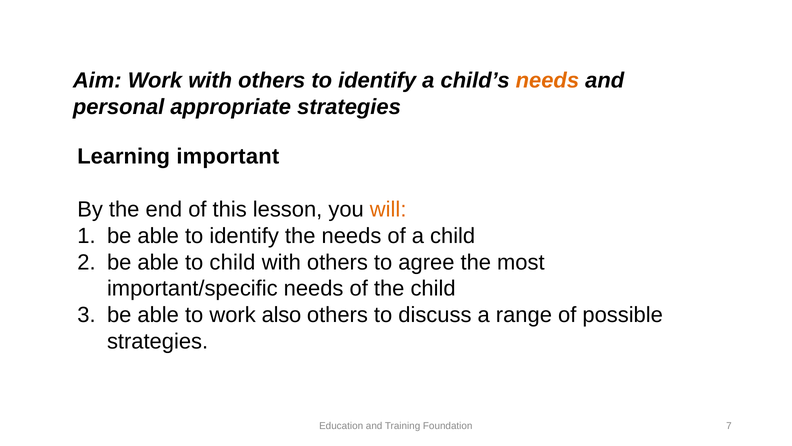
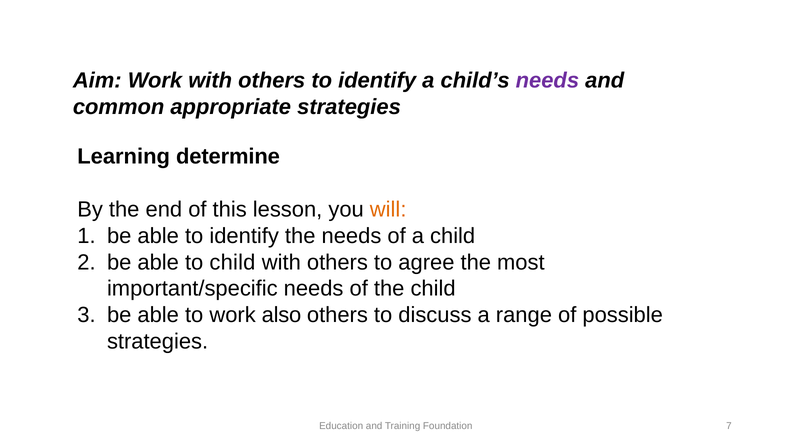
needs at (547, 80) colour: orange -> purple
personal: personal -> common
important: important -> determine
